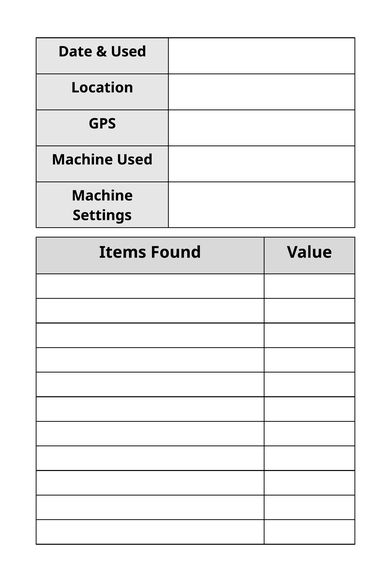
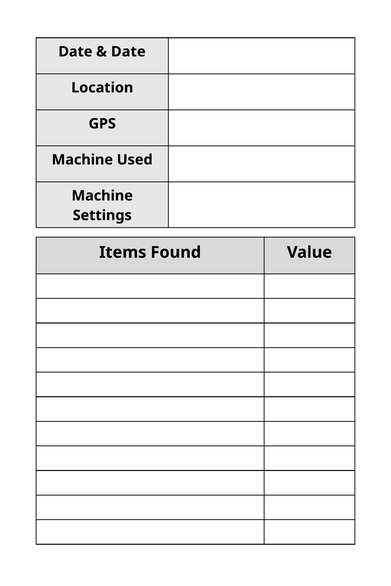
Used at (128, 52): Used -> Date
